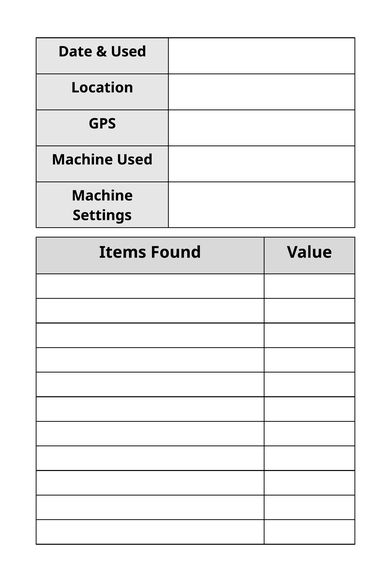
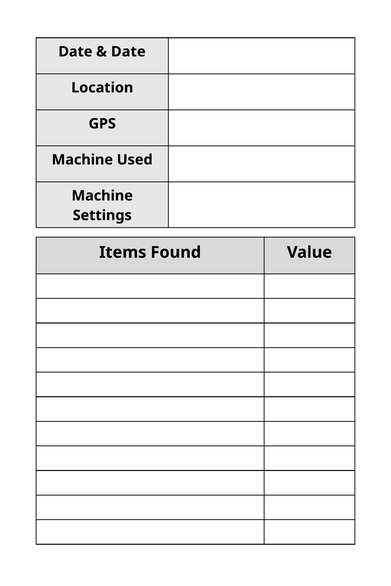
Used at (128, 52): Used -> Date
